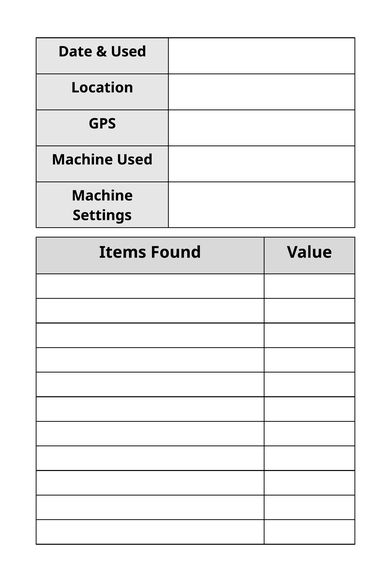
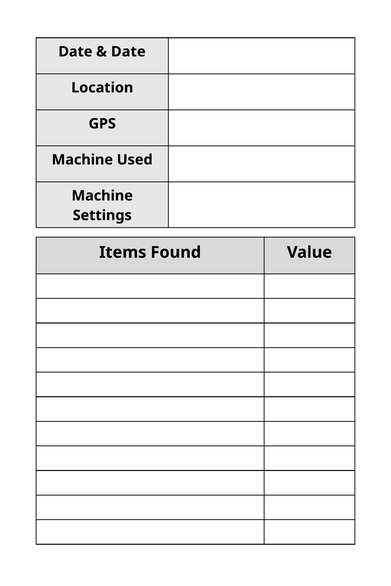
Used at (128, 52): Used -> Date
